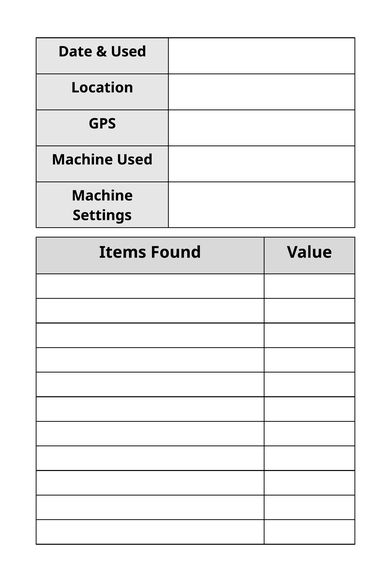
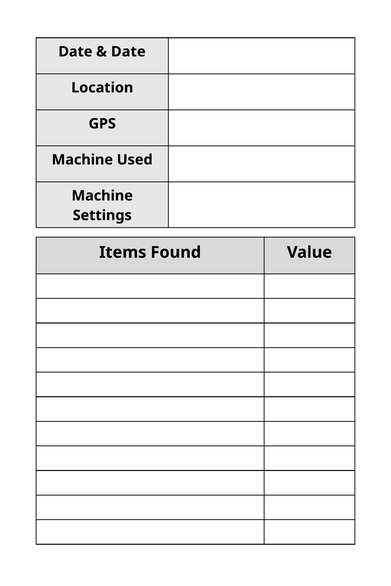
Used at (128, 52): Used -> Date
